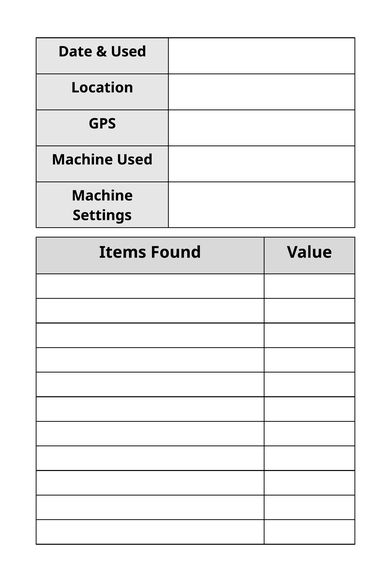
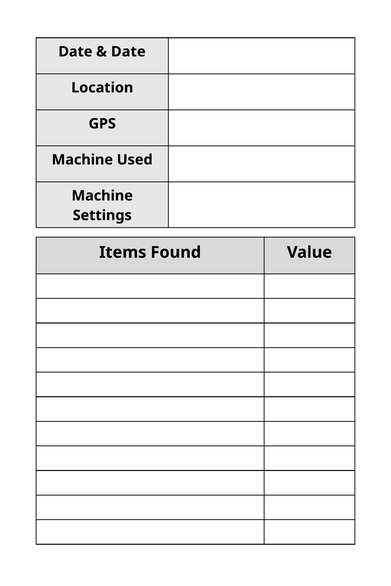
Used at (128, 52): Used -> Date
